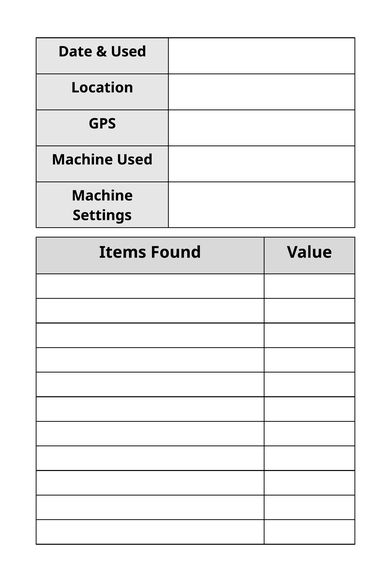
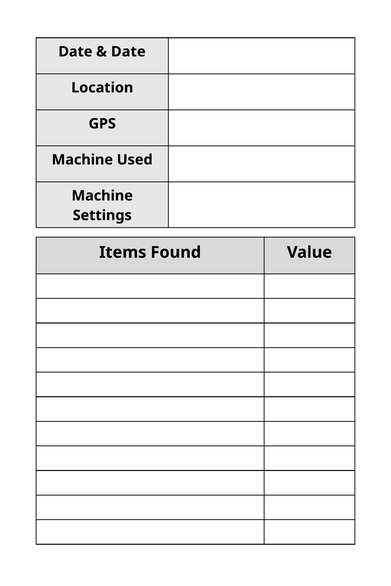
Used at (128, 52): Used -> Date
